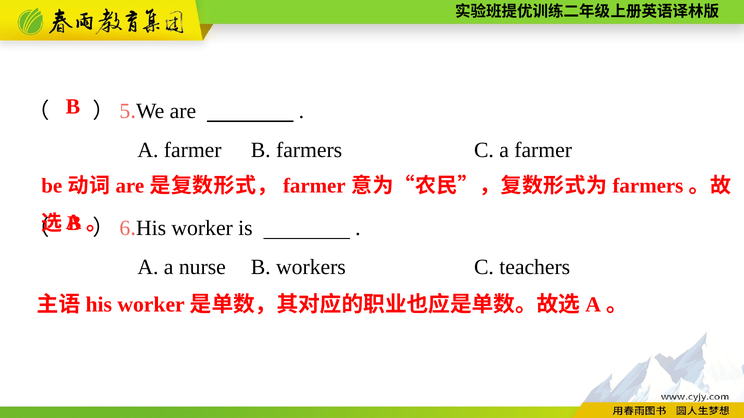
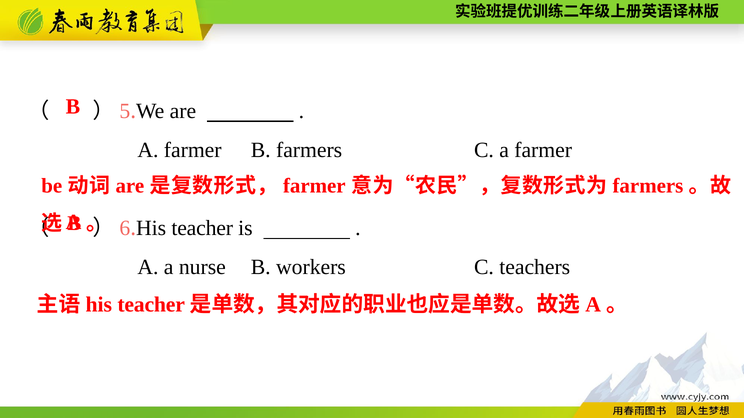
worker at (202, 228): worker -> teacher
worker at (151, 305): worker -> teacher
